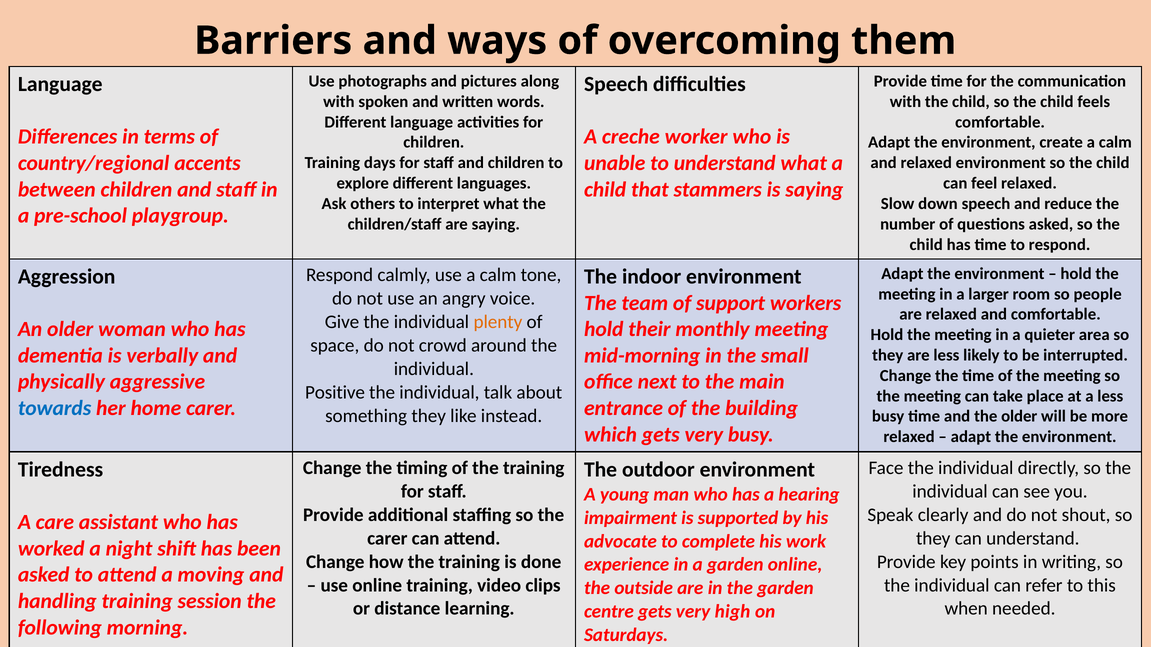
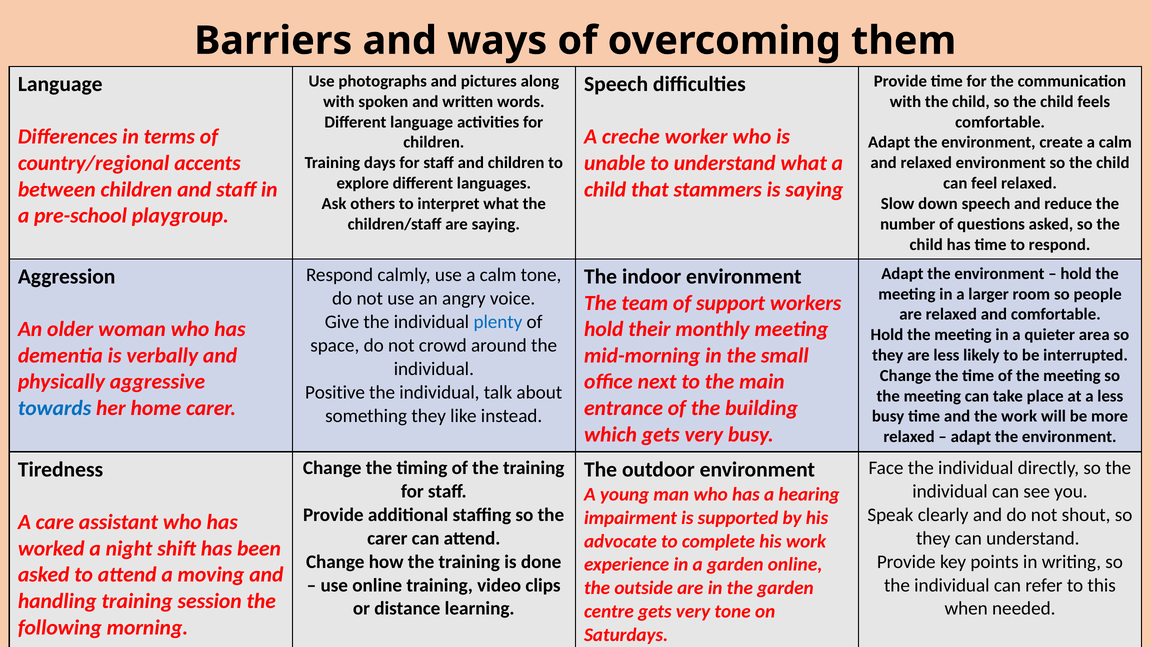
plenty colour: orange -> blue
the older: older -> work
very high: high -> tone
